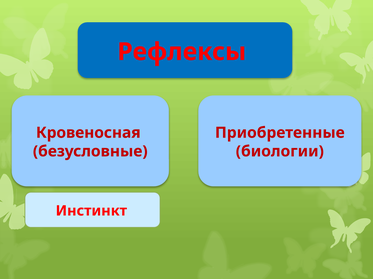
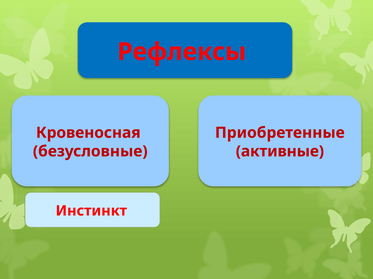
биологии: биологии -> активные
